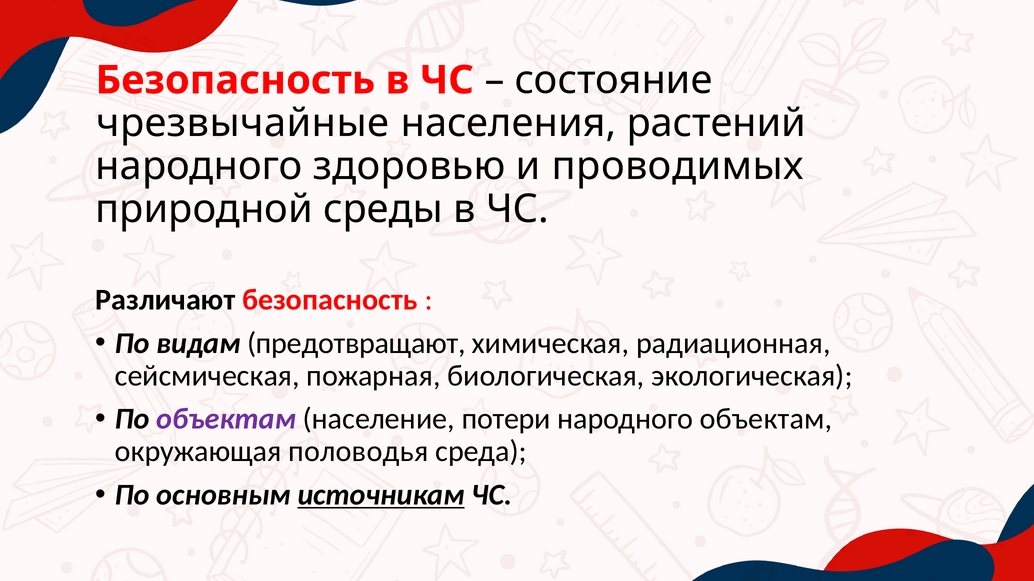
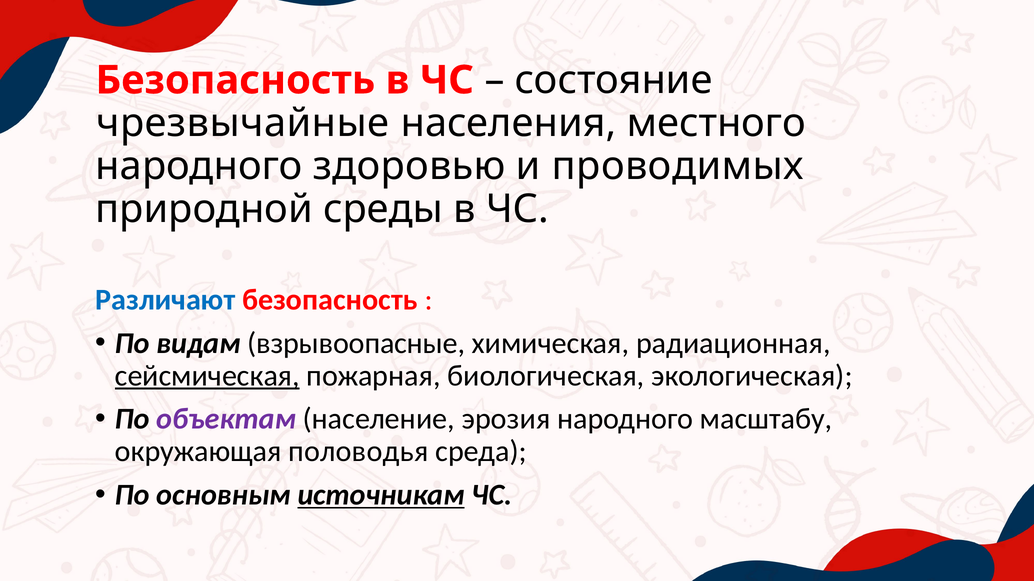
растений: растений -> местного
Различают colour: black -> blue
предотвращают: предотвращают -> взрывоопасные
сейсмическая underline: none -> present
потери: потери -> эрозия
народного объектам: объектам -> масштабу
